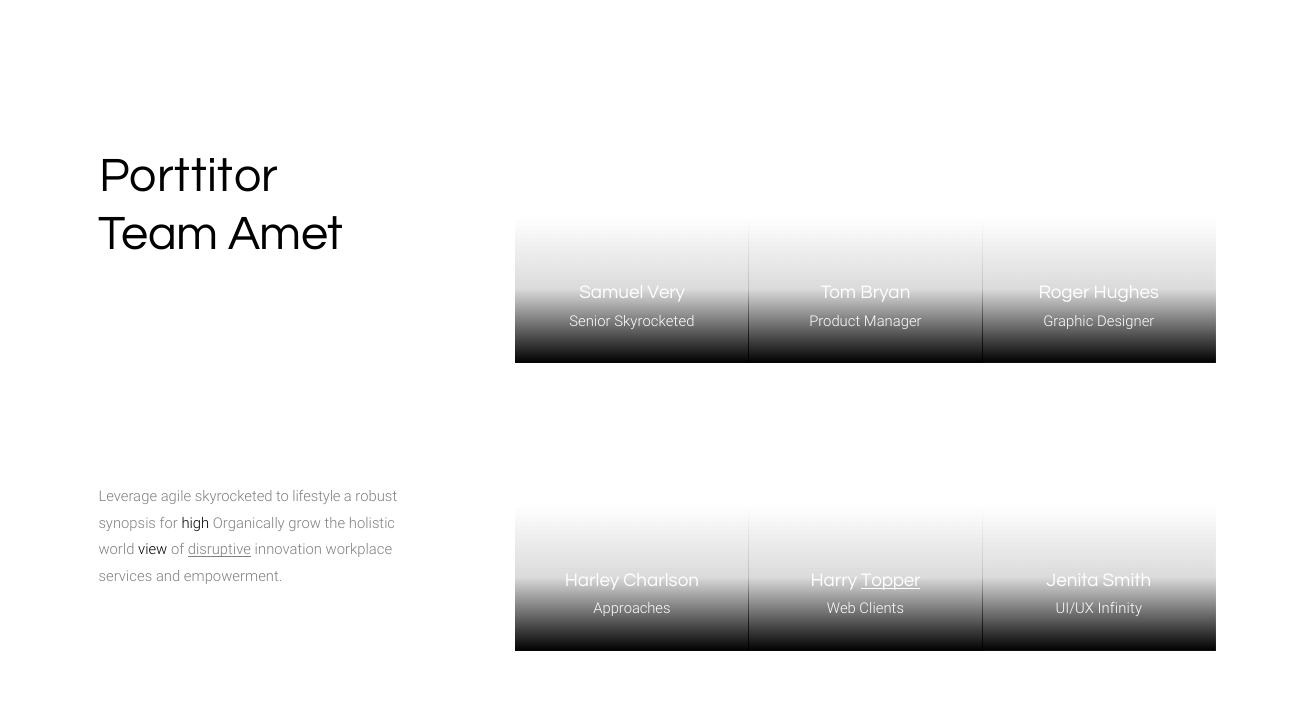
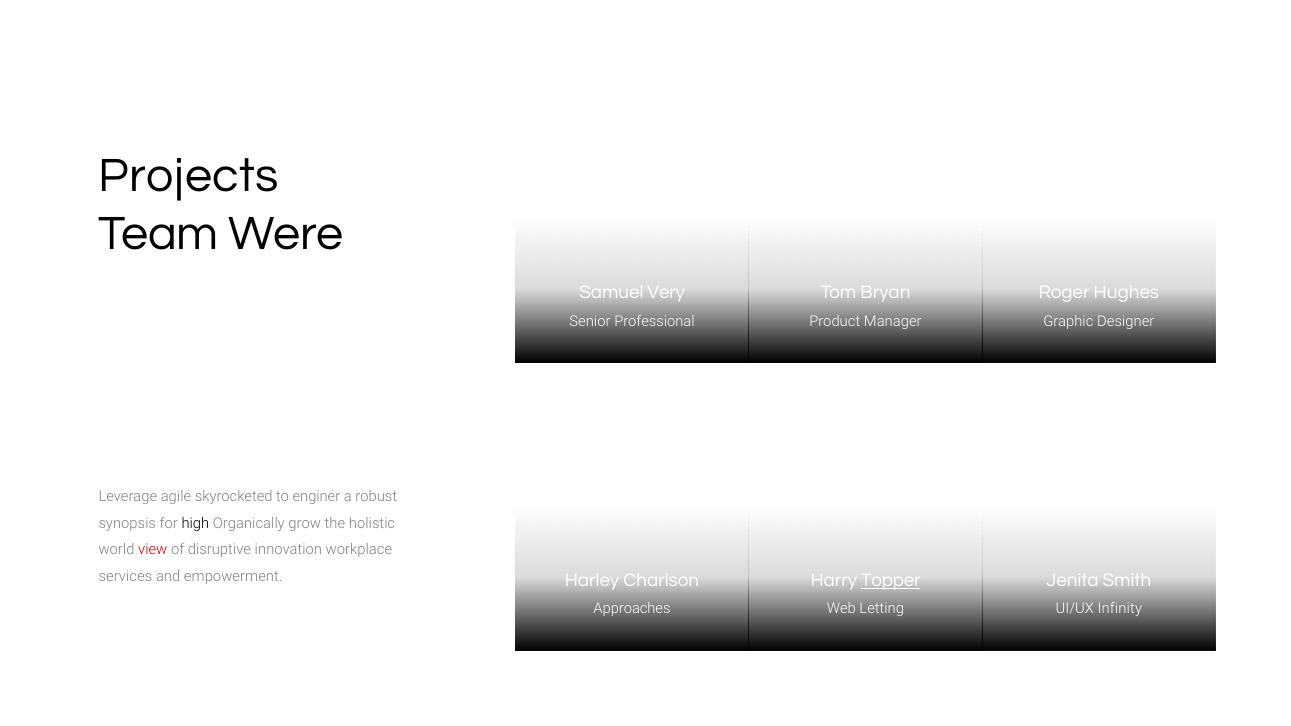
Porttitor: Porttitor -> Projects
Amet: Amet -> Were
Senior Skyrocketed: Skyrocketed -> Professional
lifestyle: lifestyle -> enginer
view colour: black -> red
disruptive underline: present -> none
Clients: Clients -> Letting
